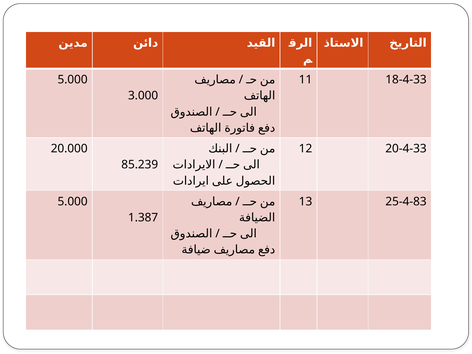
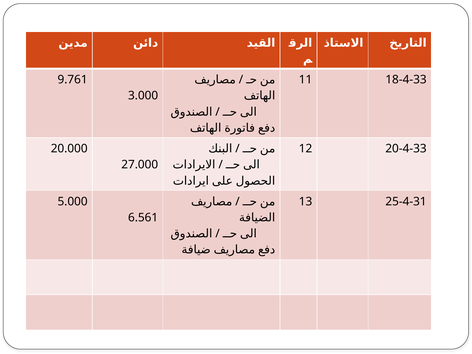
5.000 at (73, 80): 5.000 -> 9.761
85.239: 85.239 -> 27.000
25-4-83: 25-4-83 -> 25-4-31
1.387: 1.387 -> 6.561
